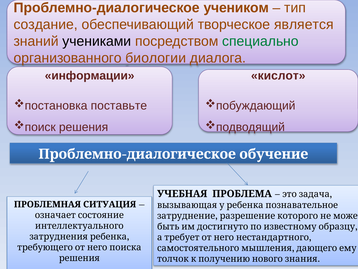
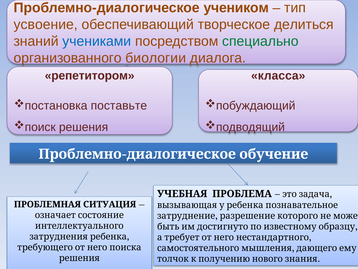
создание: создание -> усвоение
является: является -> делиться
учениками colour: black -> blue
информации: информации -> репетитором
кислот: кислот -> класса
